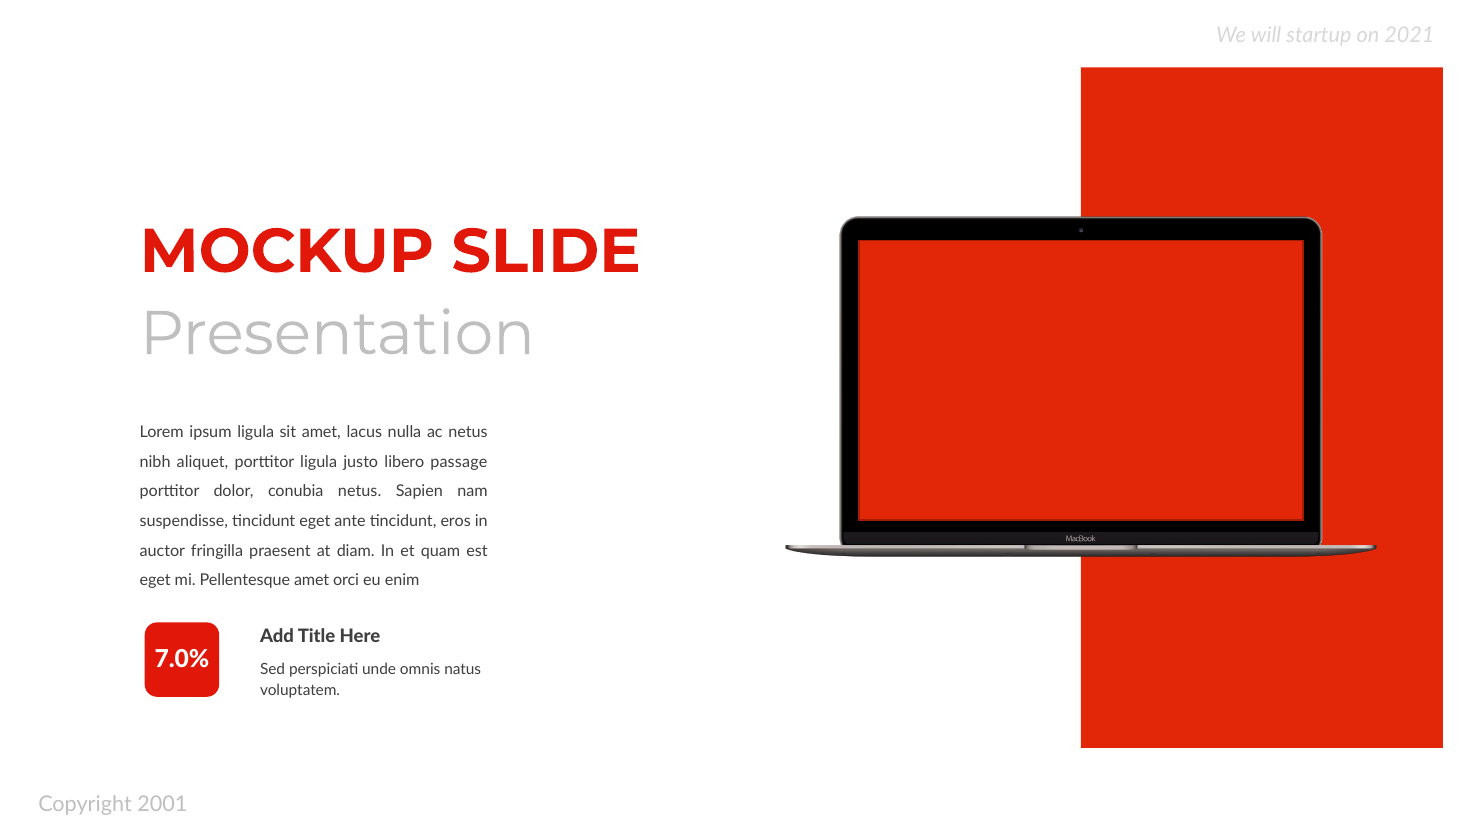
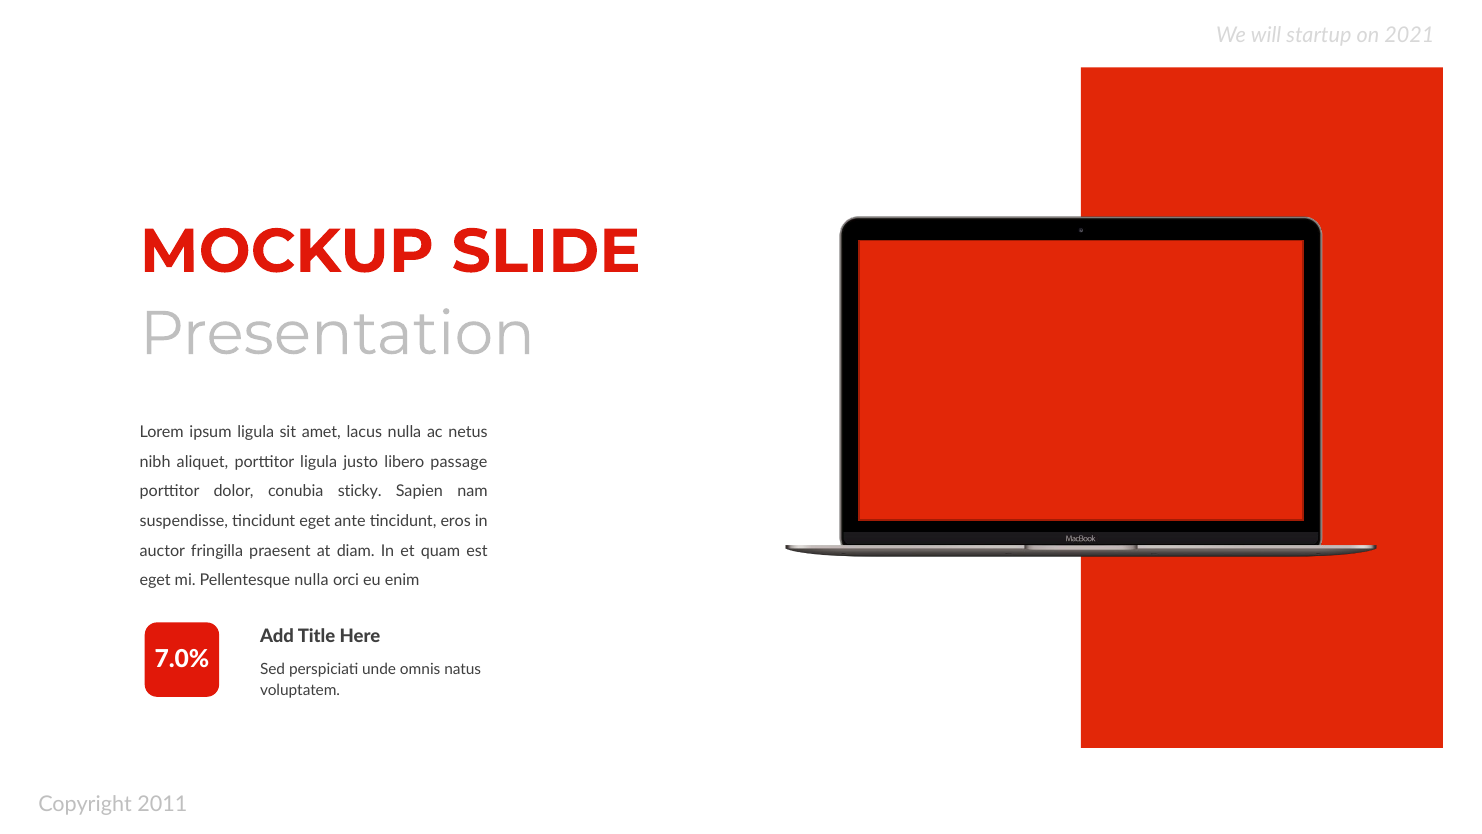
conubia netus: netus -> sticky
Pellentesque amet: amet -> nulla
2001: 2001 -> 2011
